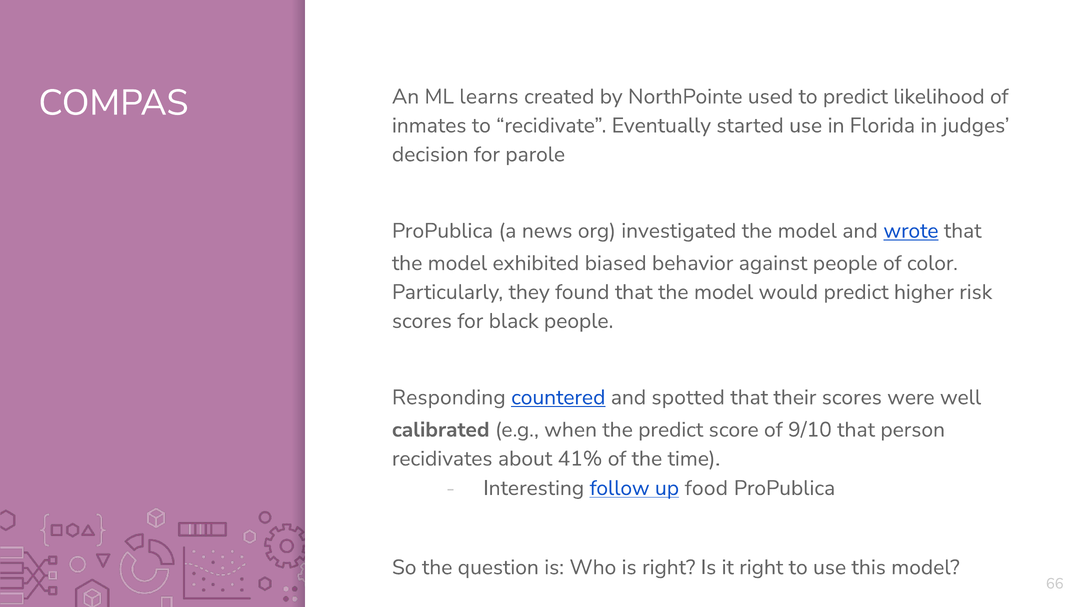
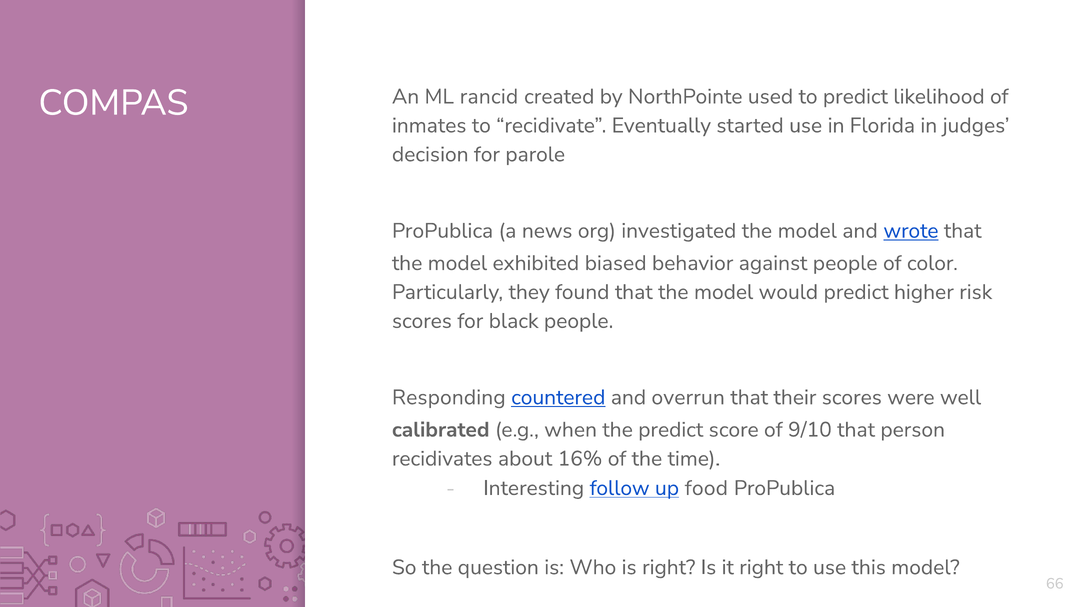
learns: learns -> rancid
spotted: spotted -> overrun
41%: 41% -> 16%
